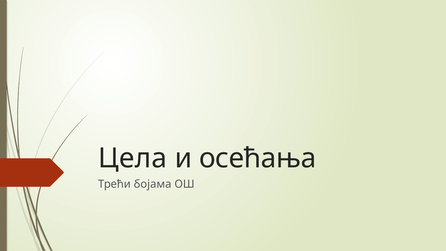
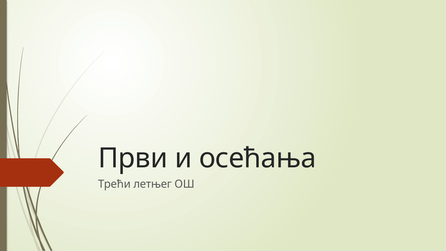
Цела: Цела -> Први
бојама: бојама -> летњег
